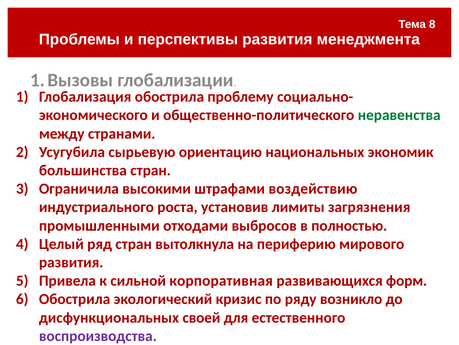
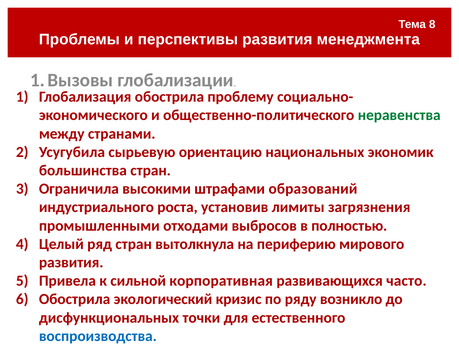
воздействию: воздействию -> образований
форм: форм -> часто
своей: своей -> точки
воспроизводства colour: purple -> blue
